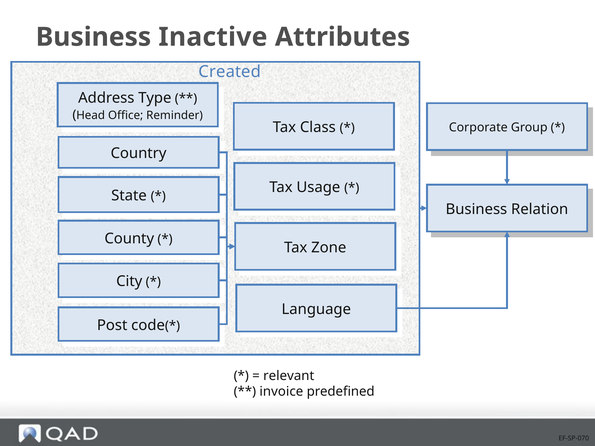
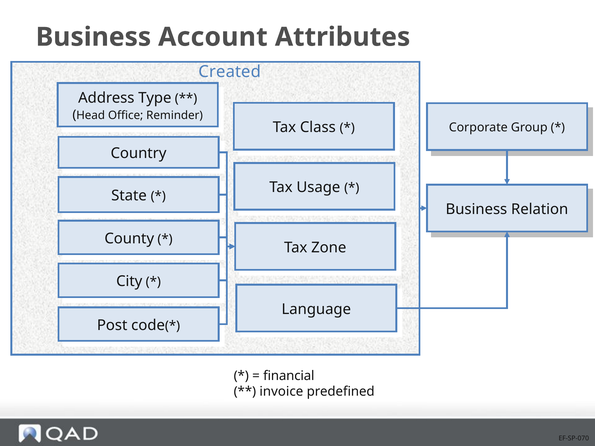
Inactive: Inactive -> Account
relevant: relevant -> financial
